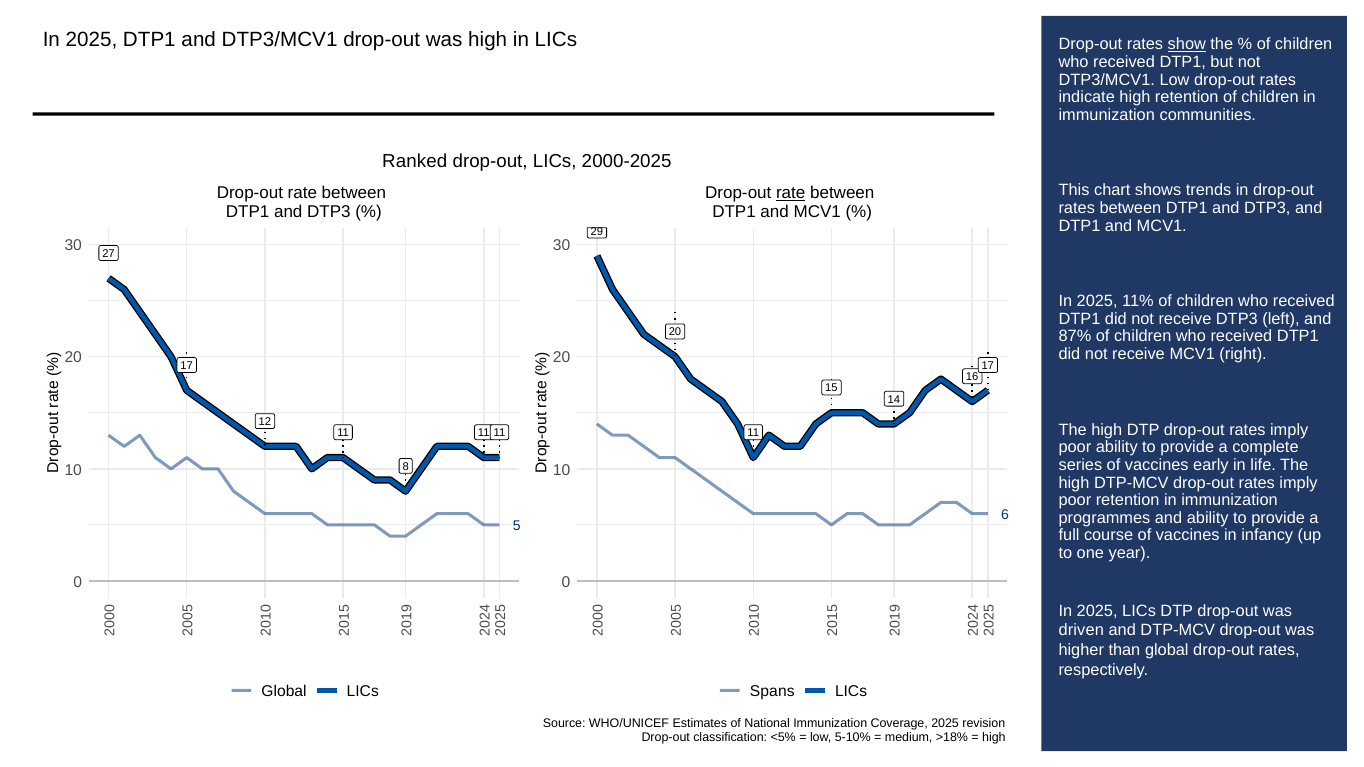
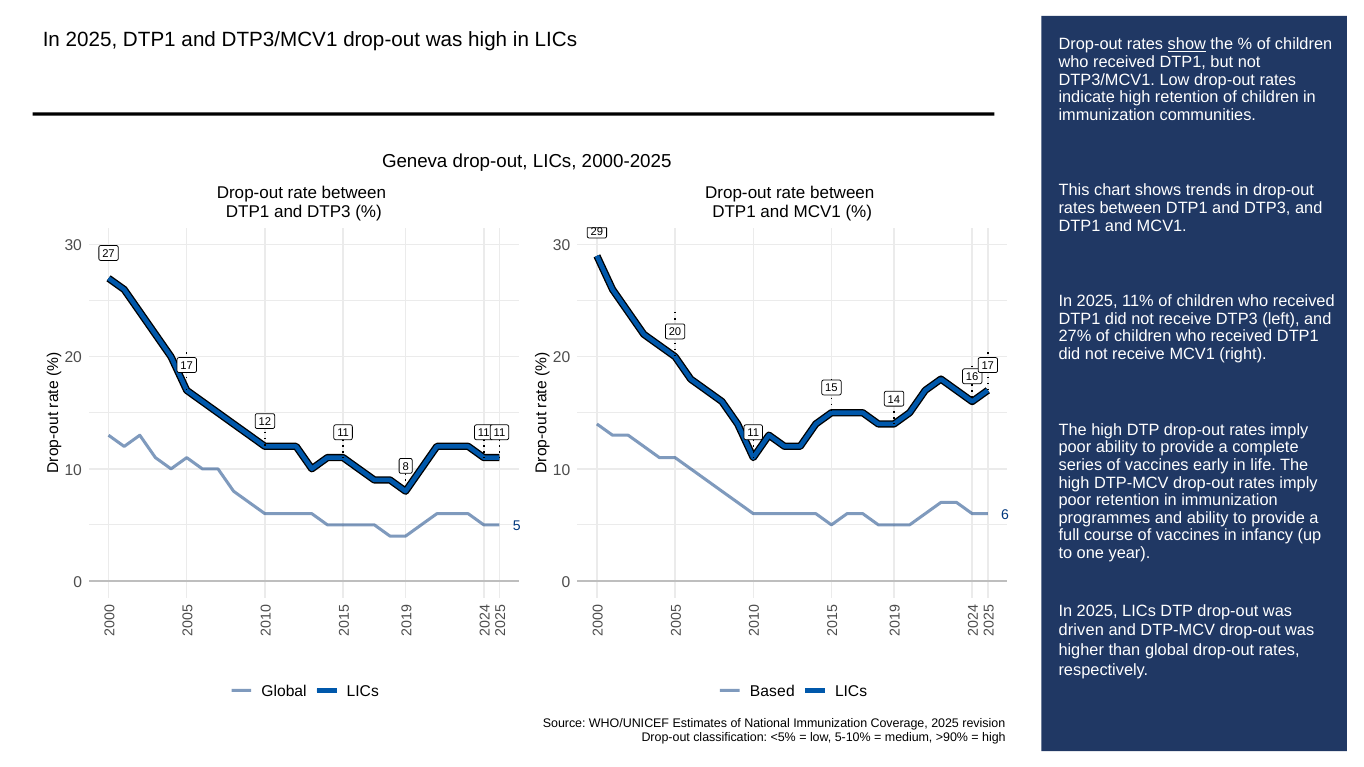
Ranked: Ranked -> Geneva
rate at (791, 193) underline: present -> none
87%: 87% -> 27%
Spans: Spans -> Based
>18%: >18% -> >90%
